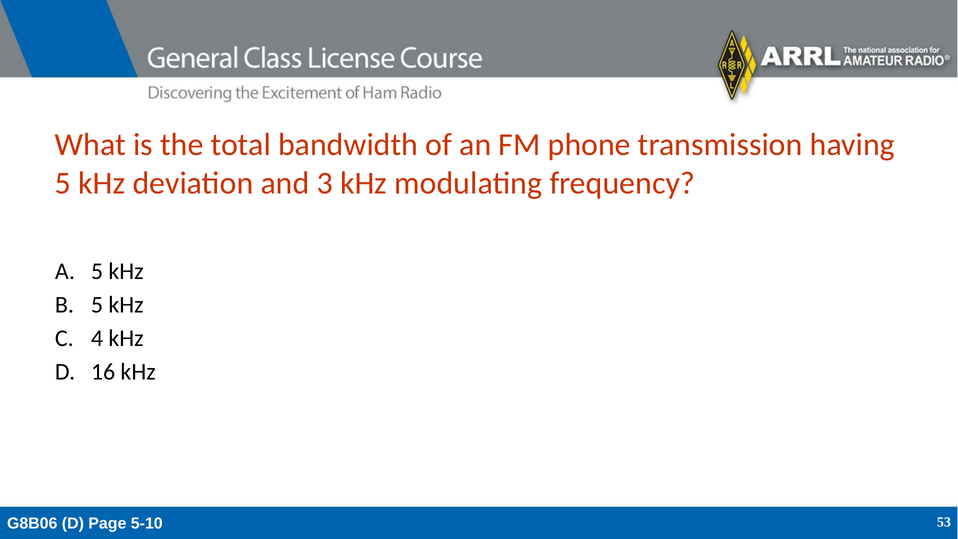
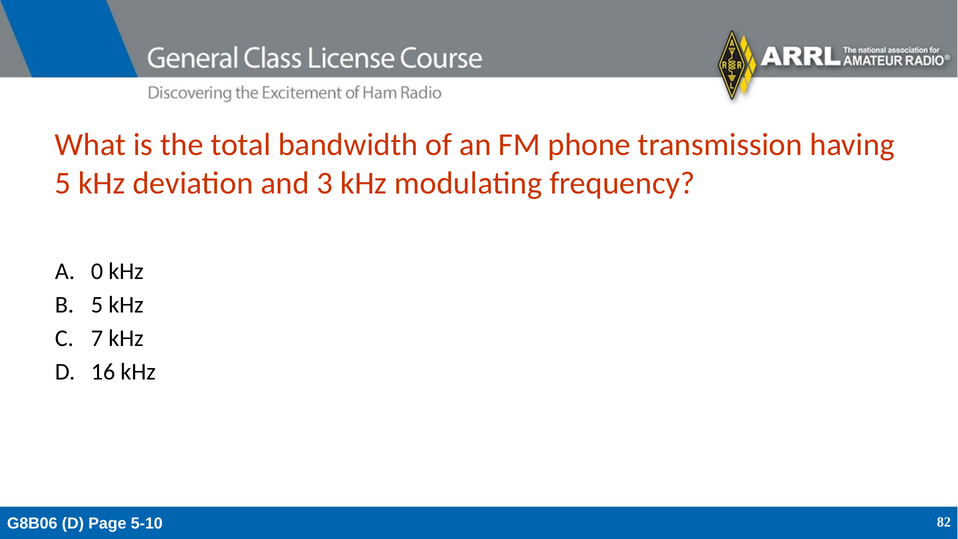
5 at (97, 271): 5 -> 0
4: 4 -> 7
53: 53 -> 82
